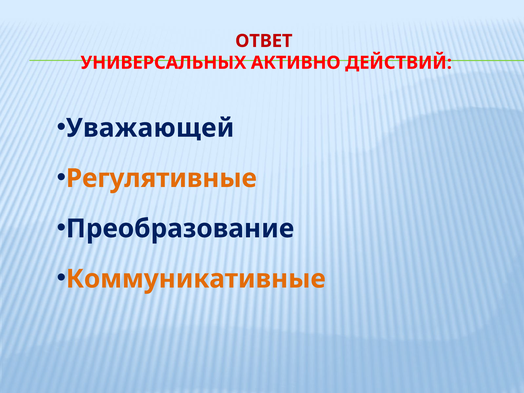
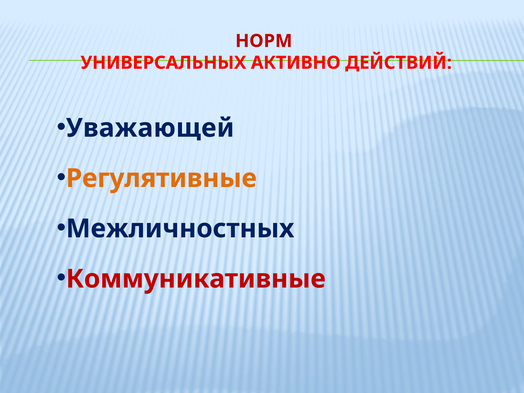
ОТВЕТ: ОТВЕТ -> НОРМ
Преобразование: Преобразование -> Межличностных
Коммуникативные colour: orange -> red
